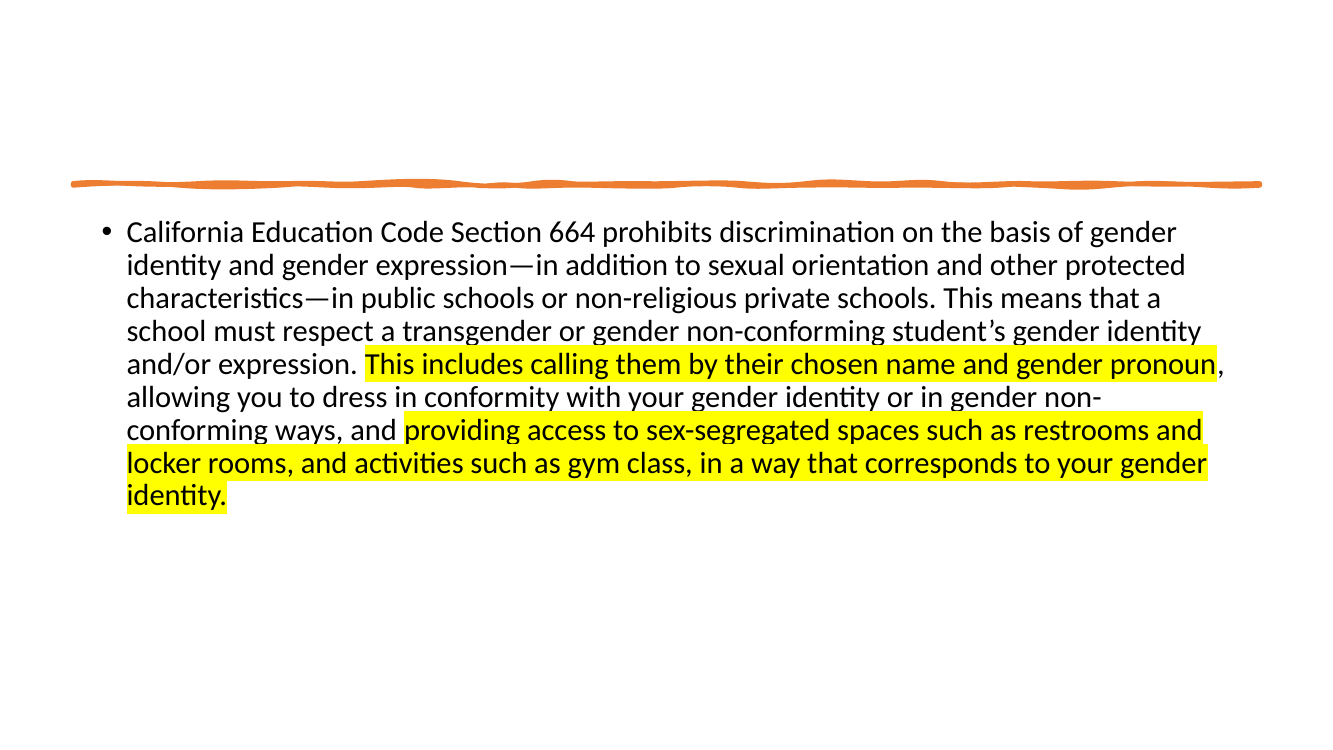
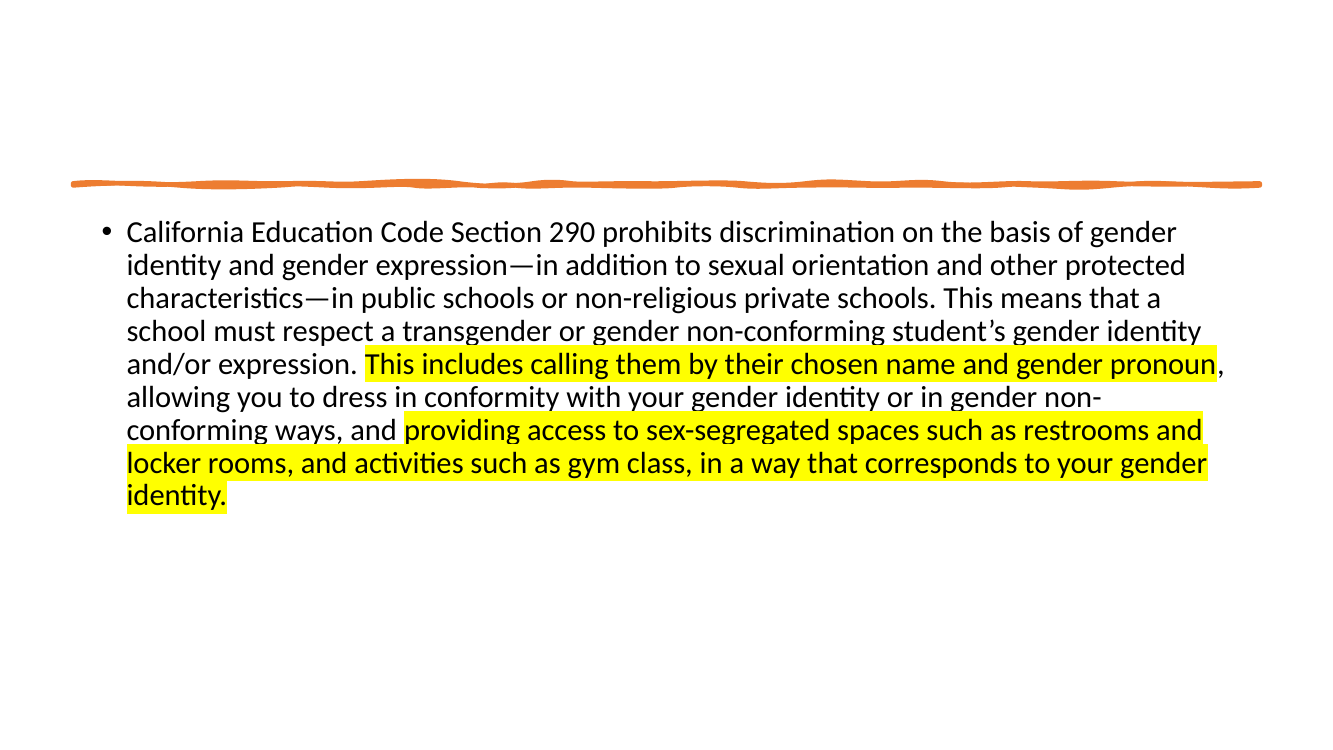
664: 664 -> 290
